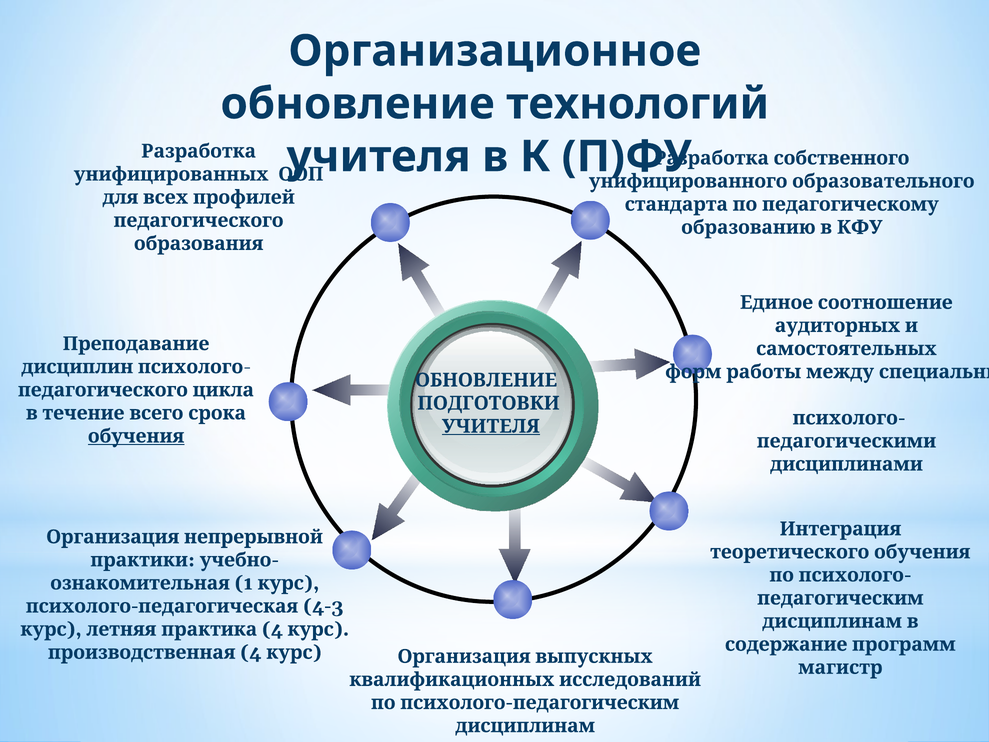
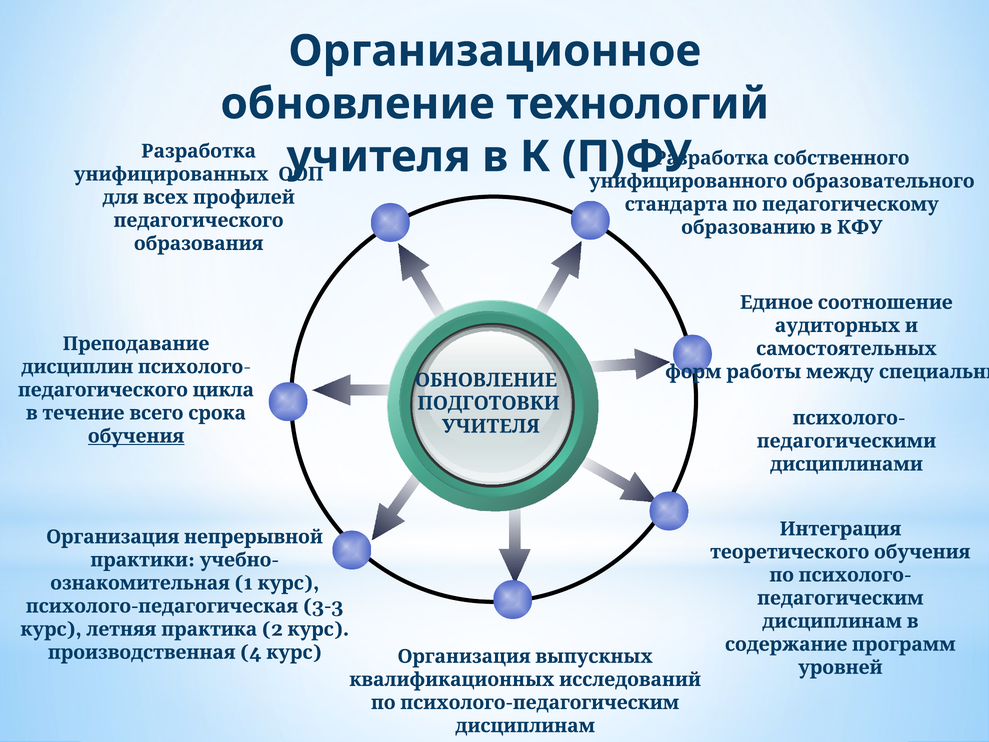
УЧИТЕЛЯ at (491, 426) underline: present -> none
4-3: 4-3 -> 3-3
4 at (273, 629): 4 -> 2
магистр: магистр -> уровней
